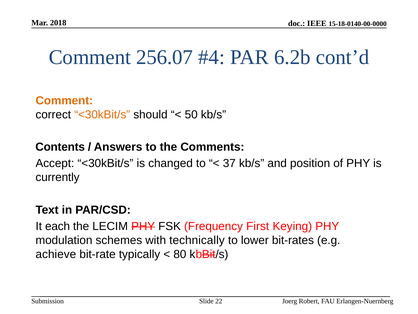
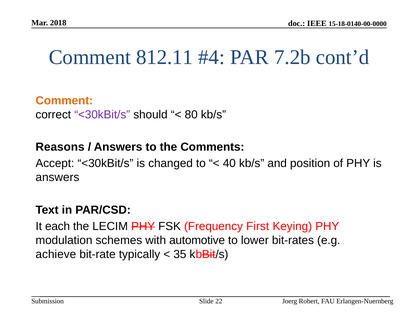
256.07: 256.07 -> 812.11
6.2b: 6.2b -> 7.2b
<30kBit/s at (102, 114) colour: orange -> purple
50: 50 -> 80
Contents: Contents -> Reasons
37: 37 -> 40
currently at (58, 177): currently -> answers
technically: technically -> automotive
80: 80 -> 35
